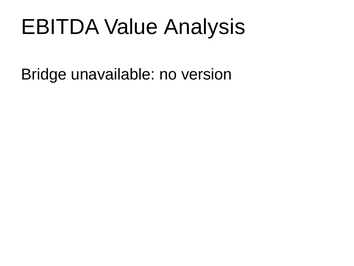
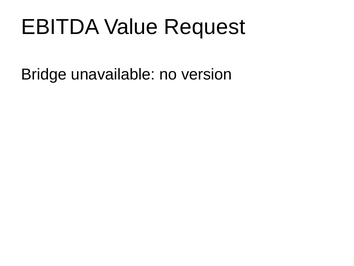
Analysis: Analysis -> Request
